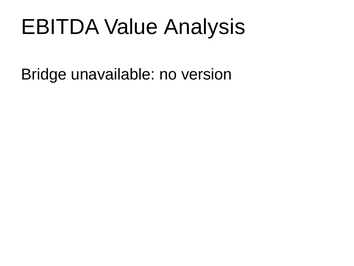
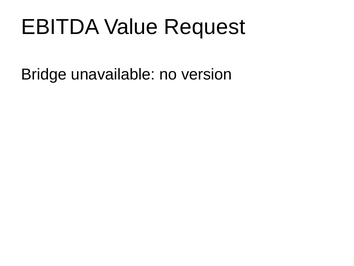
Analysis: Analysis -> Request
